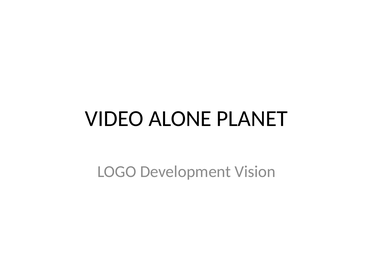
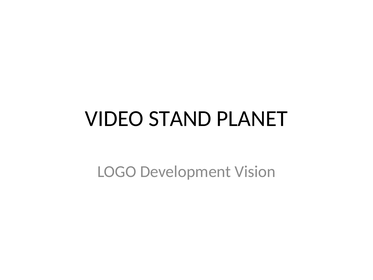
ALONE: ALONE -> STAND
